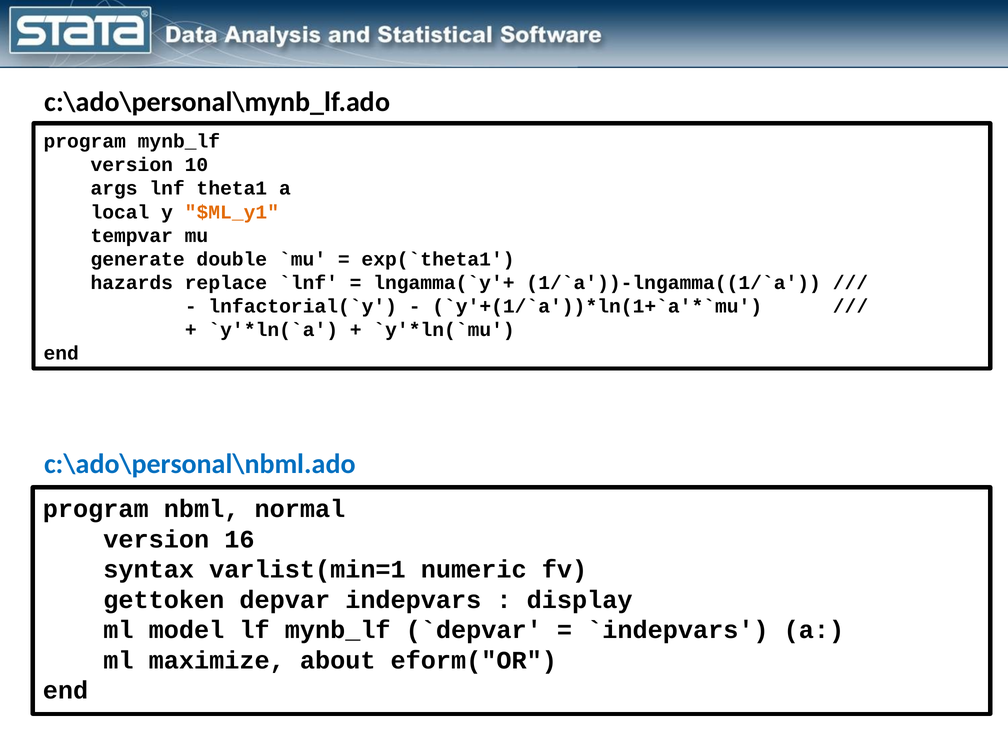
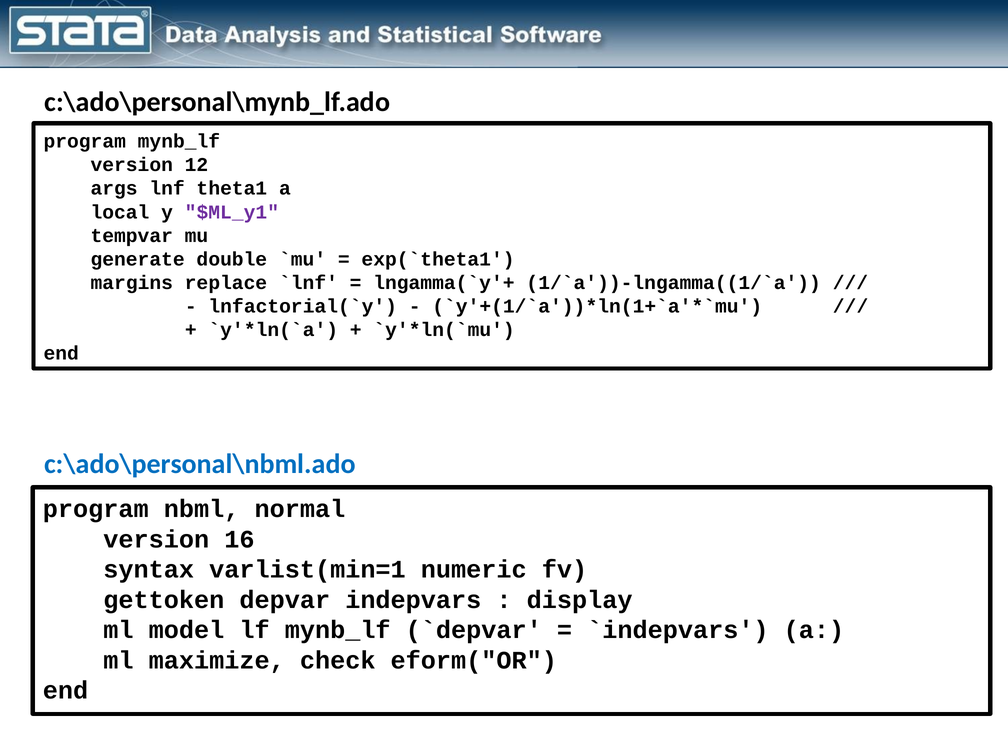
10: 10 -> 12
$ML_y1 colour: orange -> purple
hazards: hazards -> margins
about: about -> check
